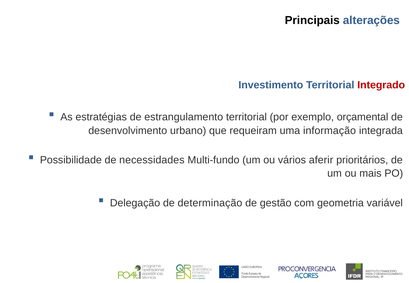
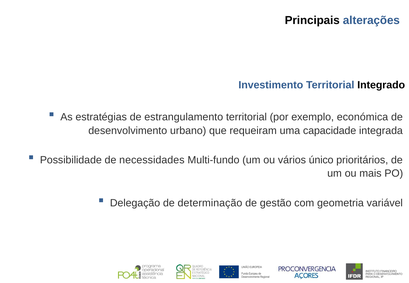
Integrado colour: red -> black
orçamental: orçamental -> económica
informação: informação -> capacidade
aferir: aferir -> único
